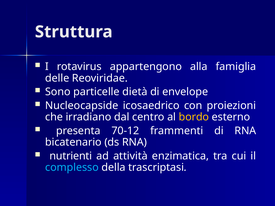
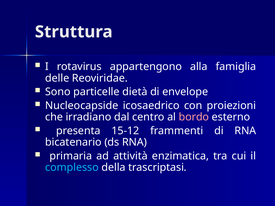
bordo colour: yellow -> pink
70-12: 70-12 -> 15-12
nutrienti: nutrienti -> primaria
